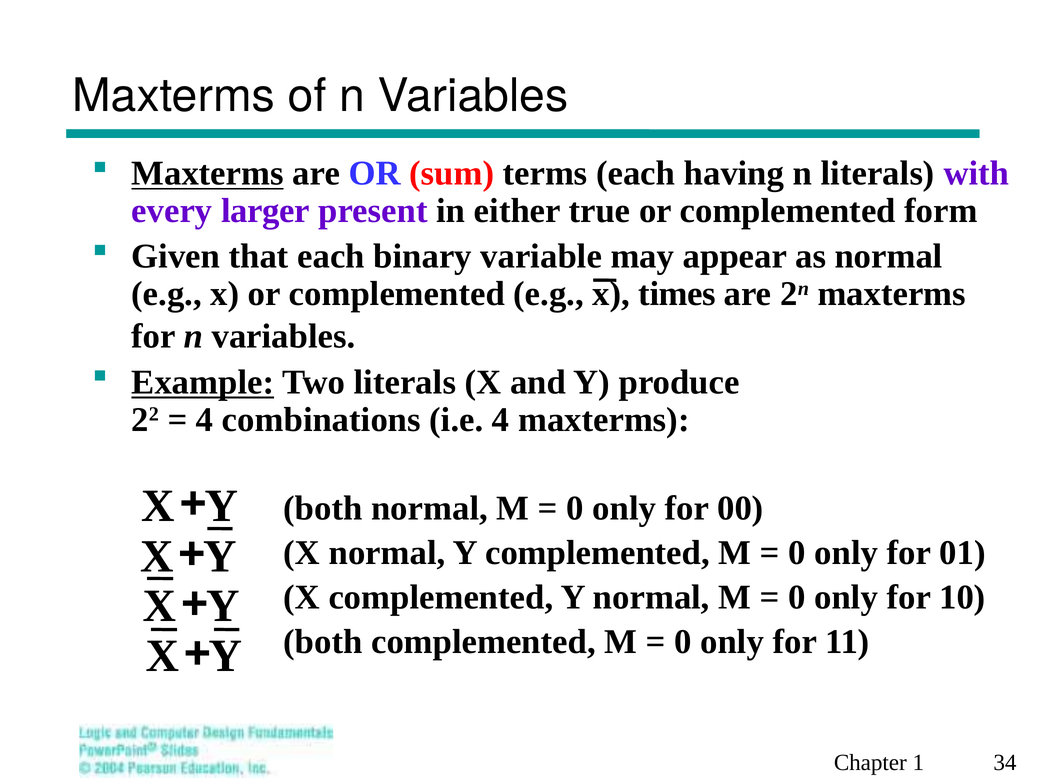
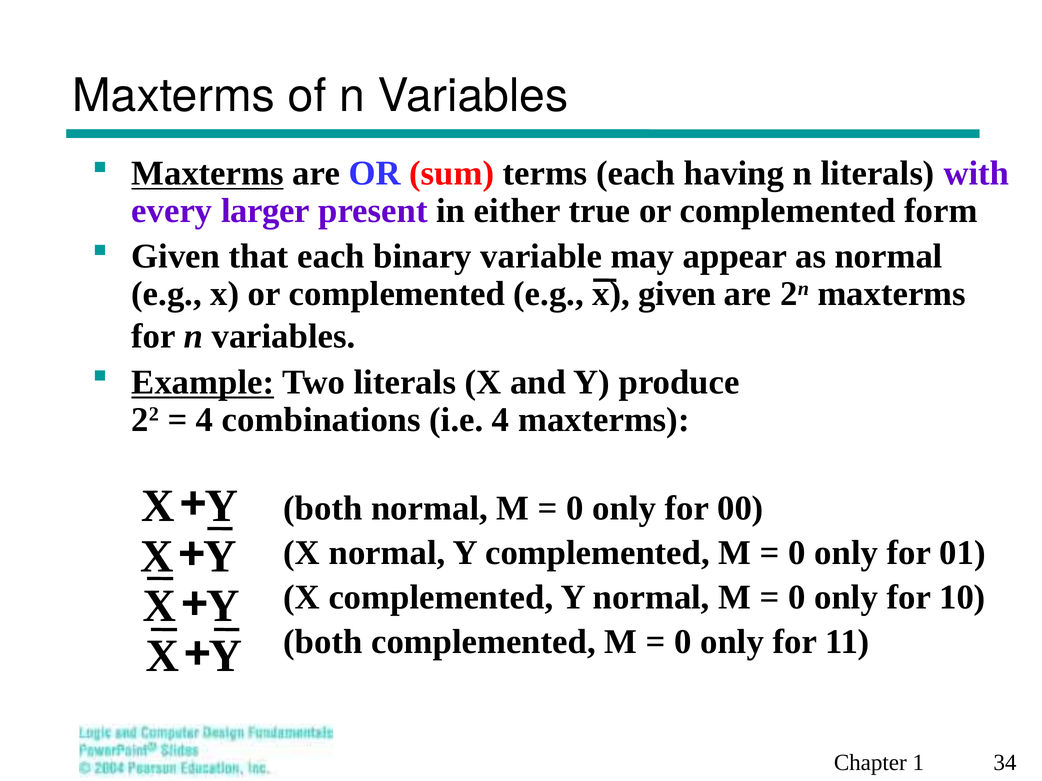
x times: times -> given
